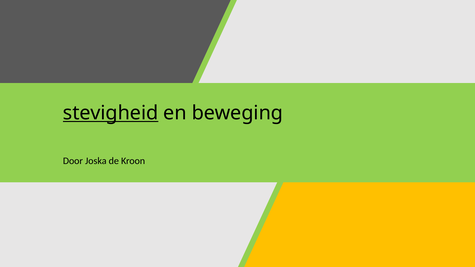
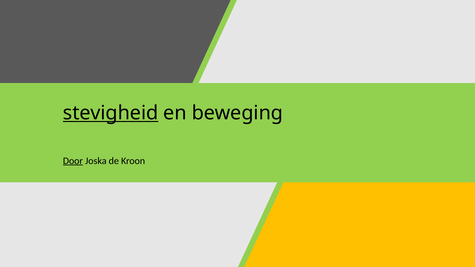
Door underline: none -> present
